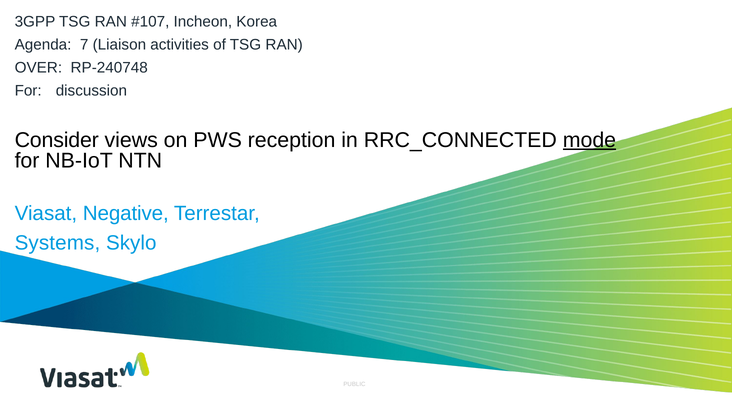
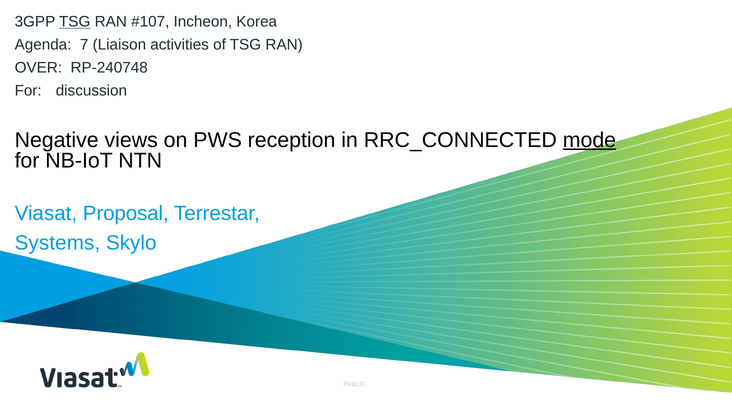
TSG at (75, 22) underline: none -> present
Consider: Consider -> Negative
Negative: Negative -> Proposal
